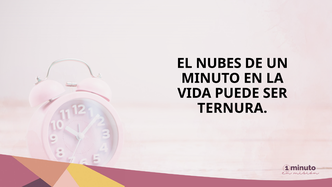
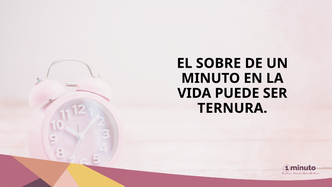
NUBES: NUBES -> SOBRE
